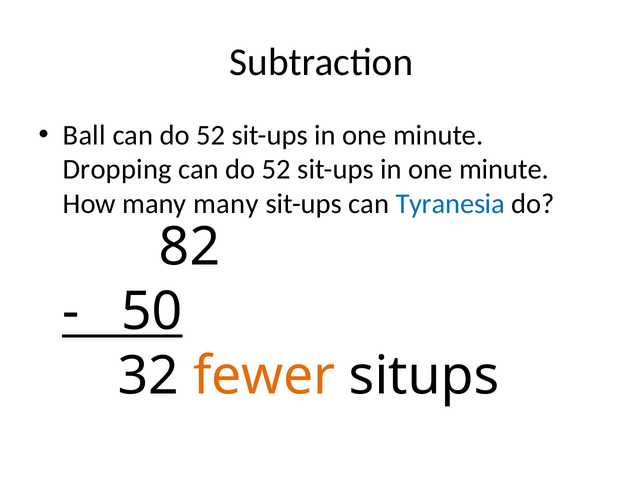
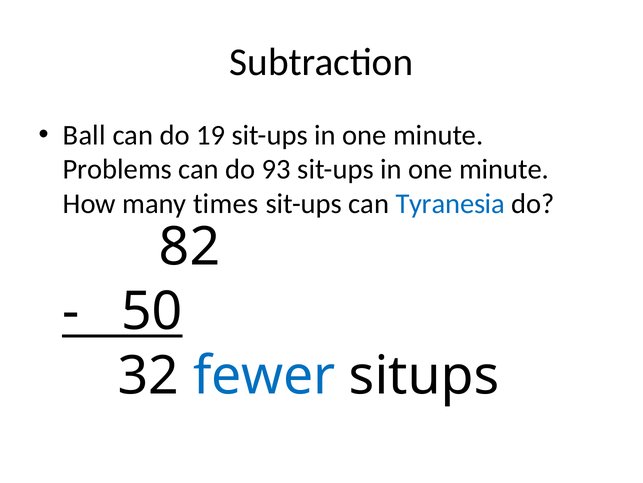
52 at (211, 135): 52 -> 19
Dropping: Dropping -> Problems
52 at (276, 169): 52 -> 93
many many: many -> times
fewer colour: orange -> blue
